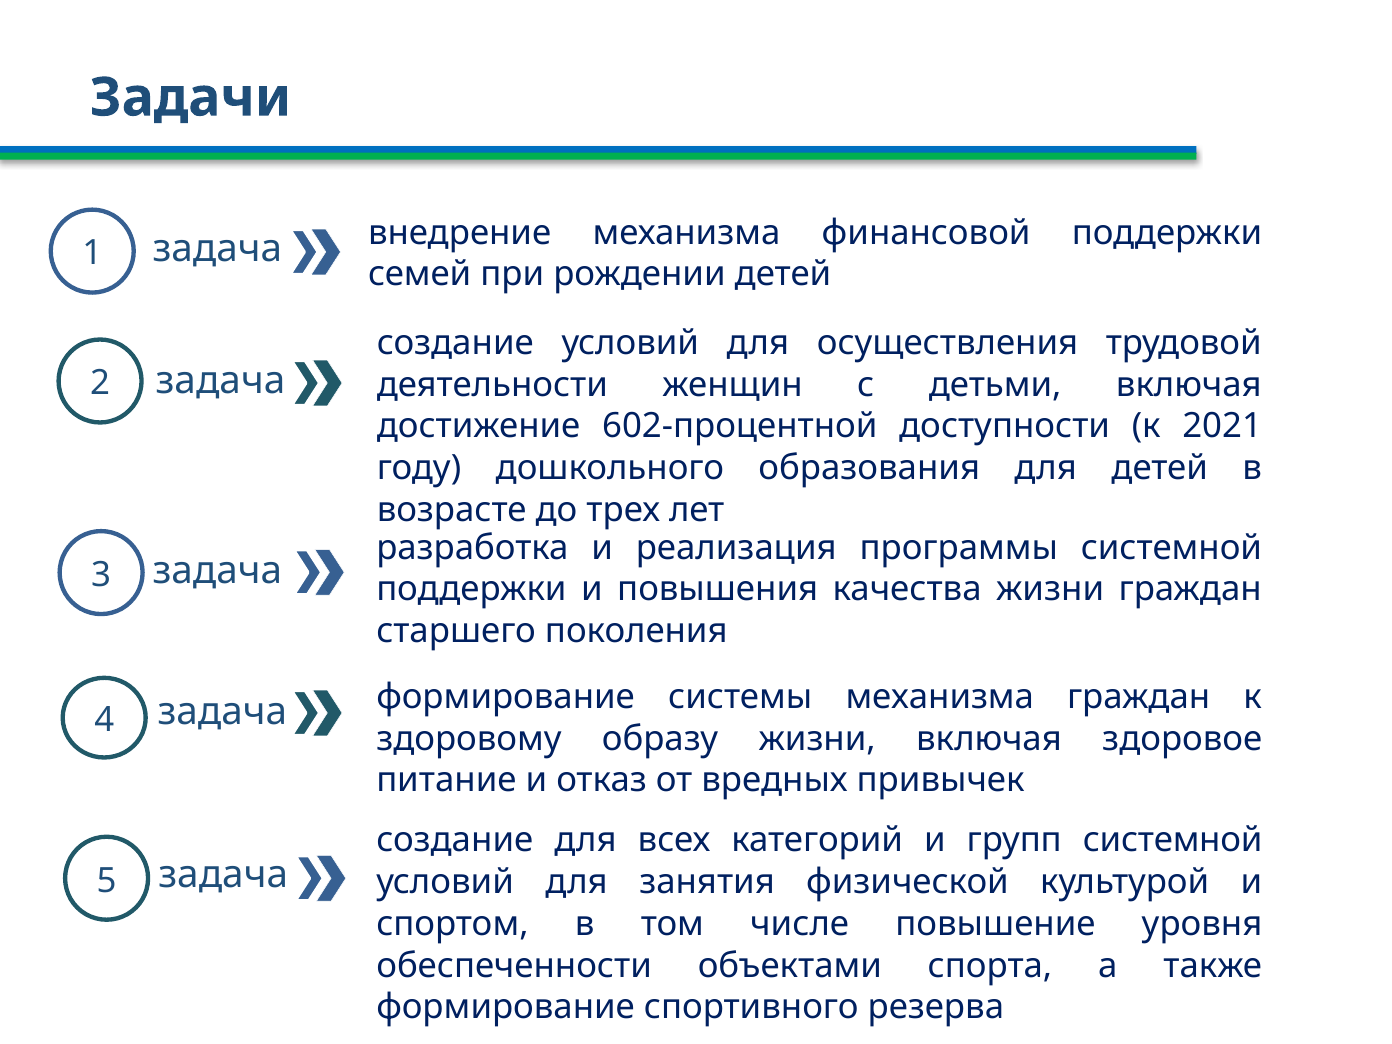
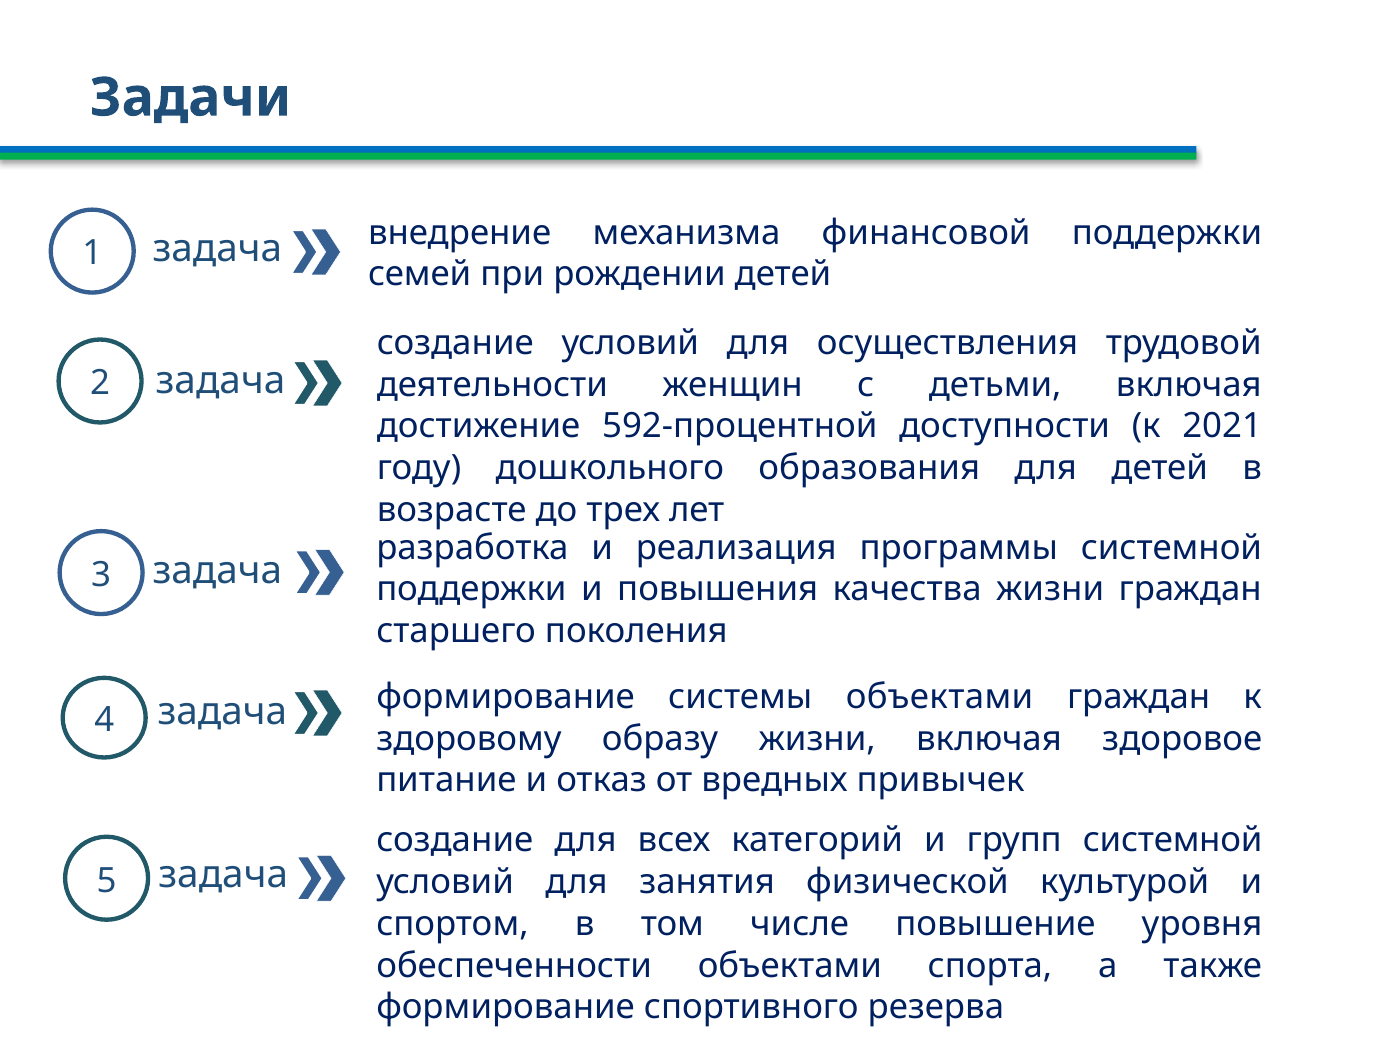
602-процентной: 602-процентной -> 592-процентной
системы механизма: механизма -> объектами
